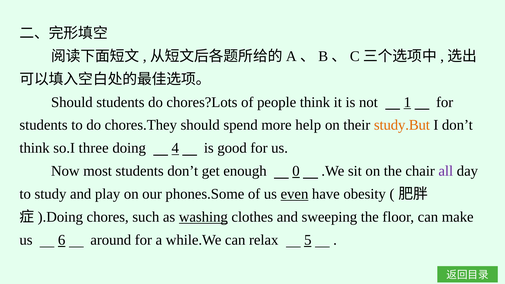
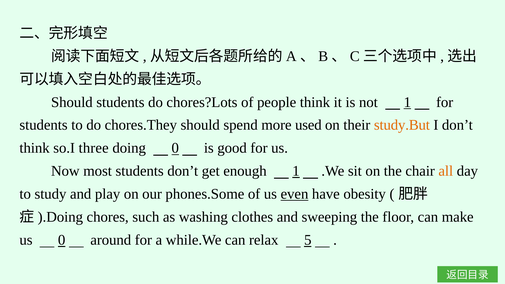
help: help -> used
doing 4: 4 -> 0
enough 0: 0 -> 1
all colour: purple -> orange
washing underline: present -> none
us 6: 6 -> 0
